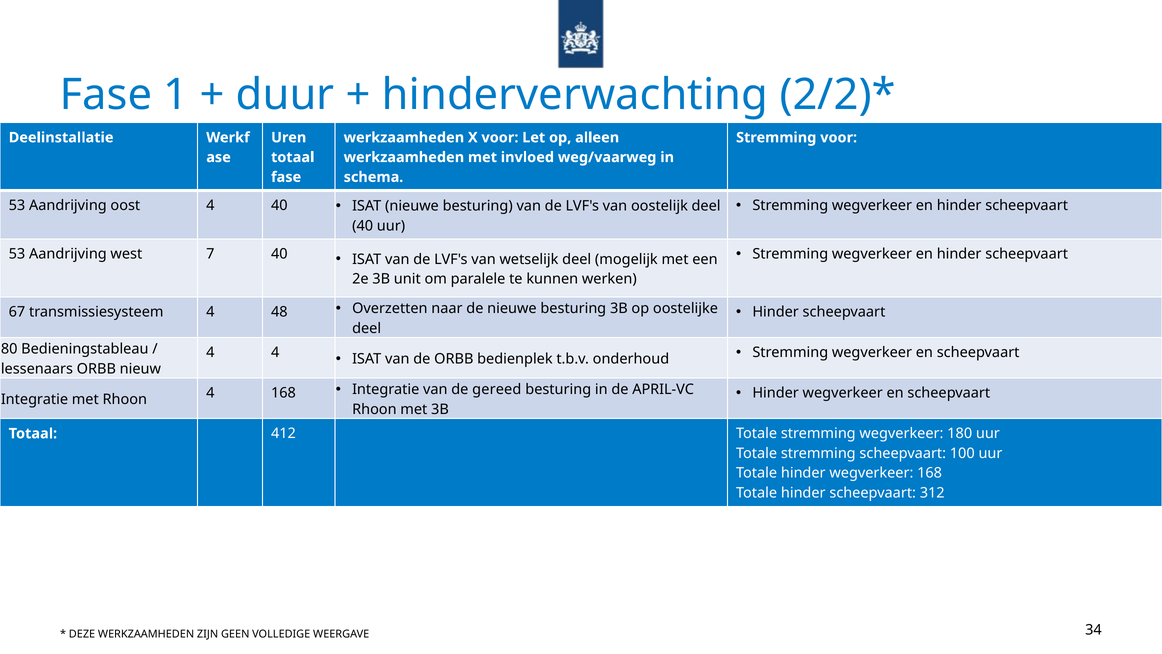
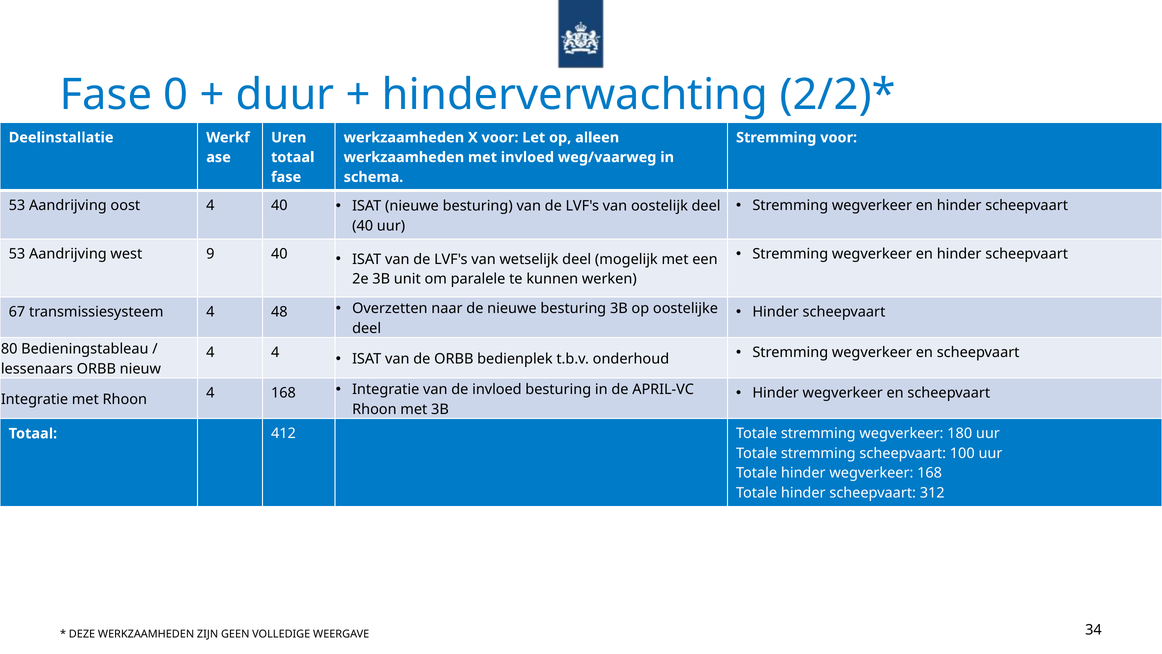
1: 1 -> 0
7: 7 -> 9
de gereed: gereed -> invloed
